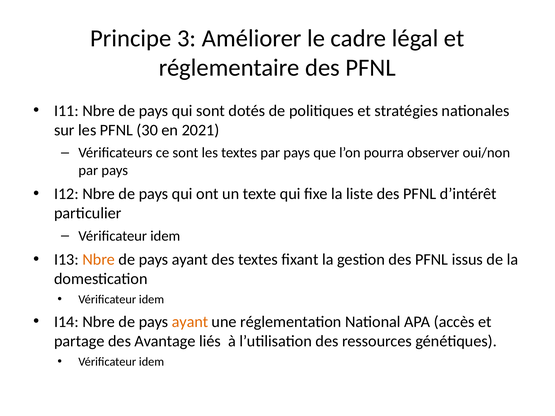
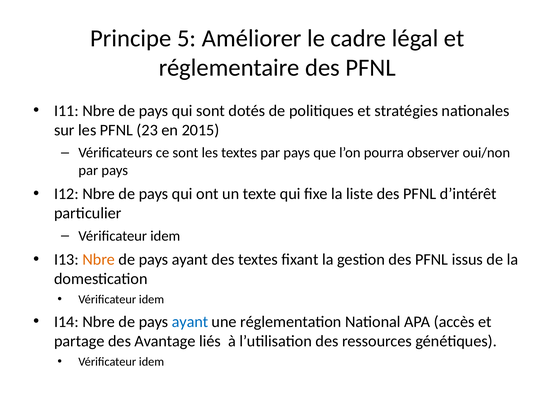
3: 3 -> 5
30: 30 -> 23
2021: 2021 -> 2015
ayant at (190, 322) colour: orange -> blue
